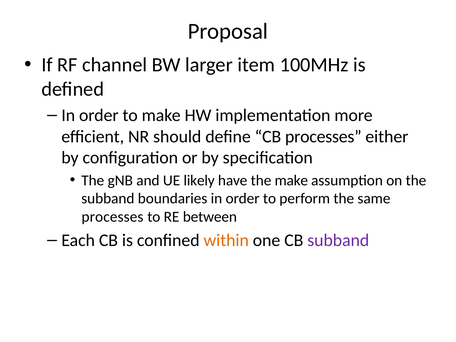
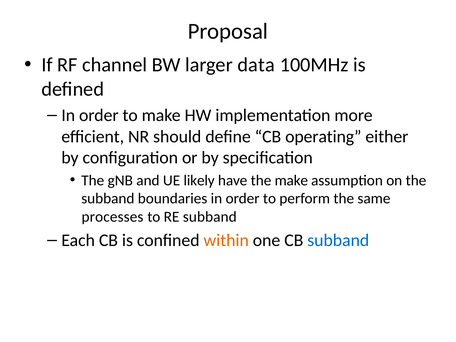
item: item -> data
CB processes: processes -> operating
RE between: between -> subband
subband at (338, 240) colour: purple -> blue
